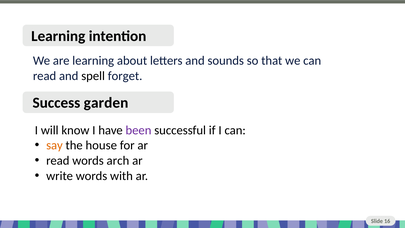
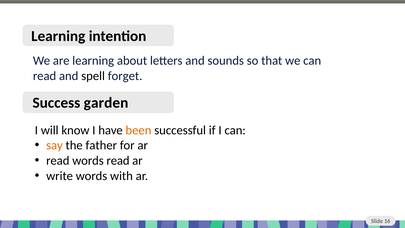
been colour: purple -> orange
house: house -> father
words arch: arch -> read
